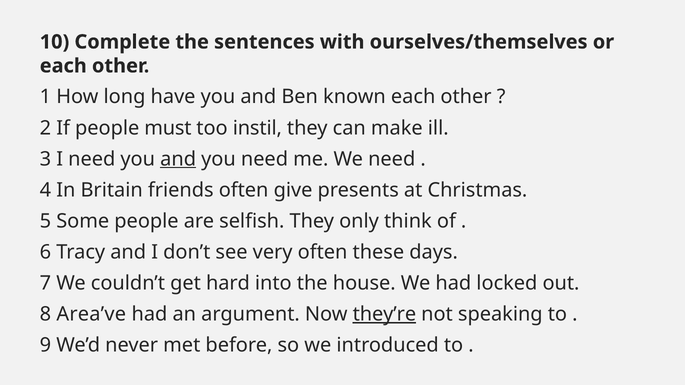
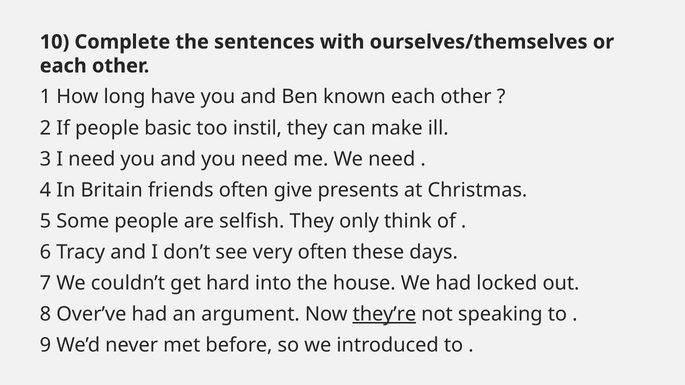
must: must -> basic
and at (178, 159) underline: present -> none
Area’ve: Area’ve -> Over’ve
